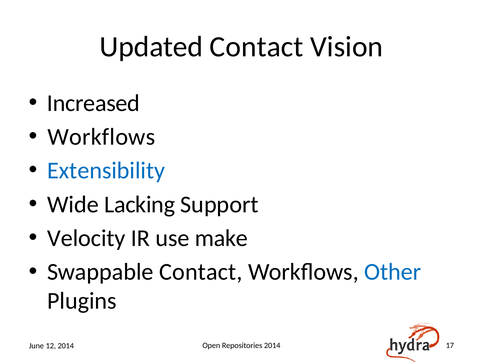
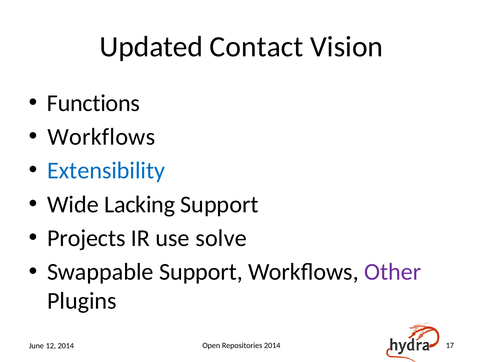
Increased: Increased -> Functions
Velocity: Velocity -> Projects
make: make -> solve
Swappable Contact: Contact -> Support
Other colour: blue -> purple
